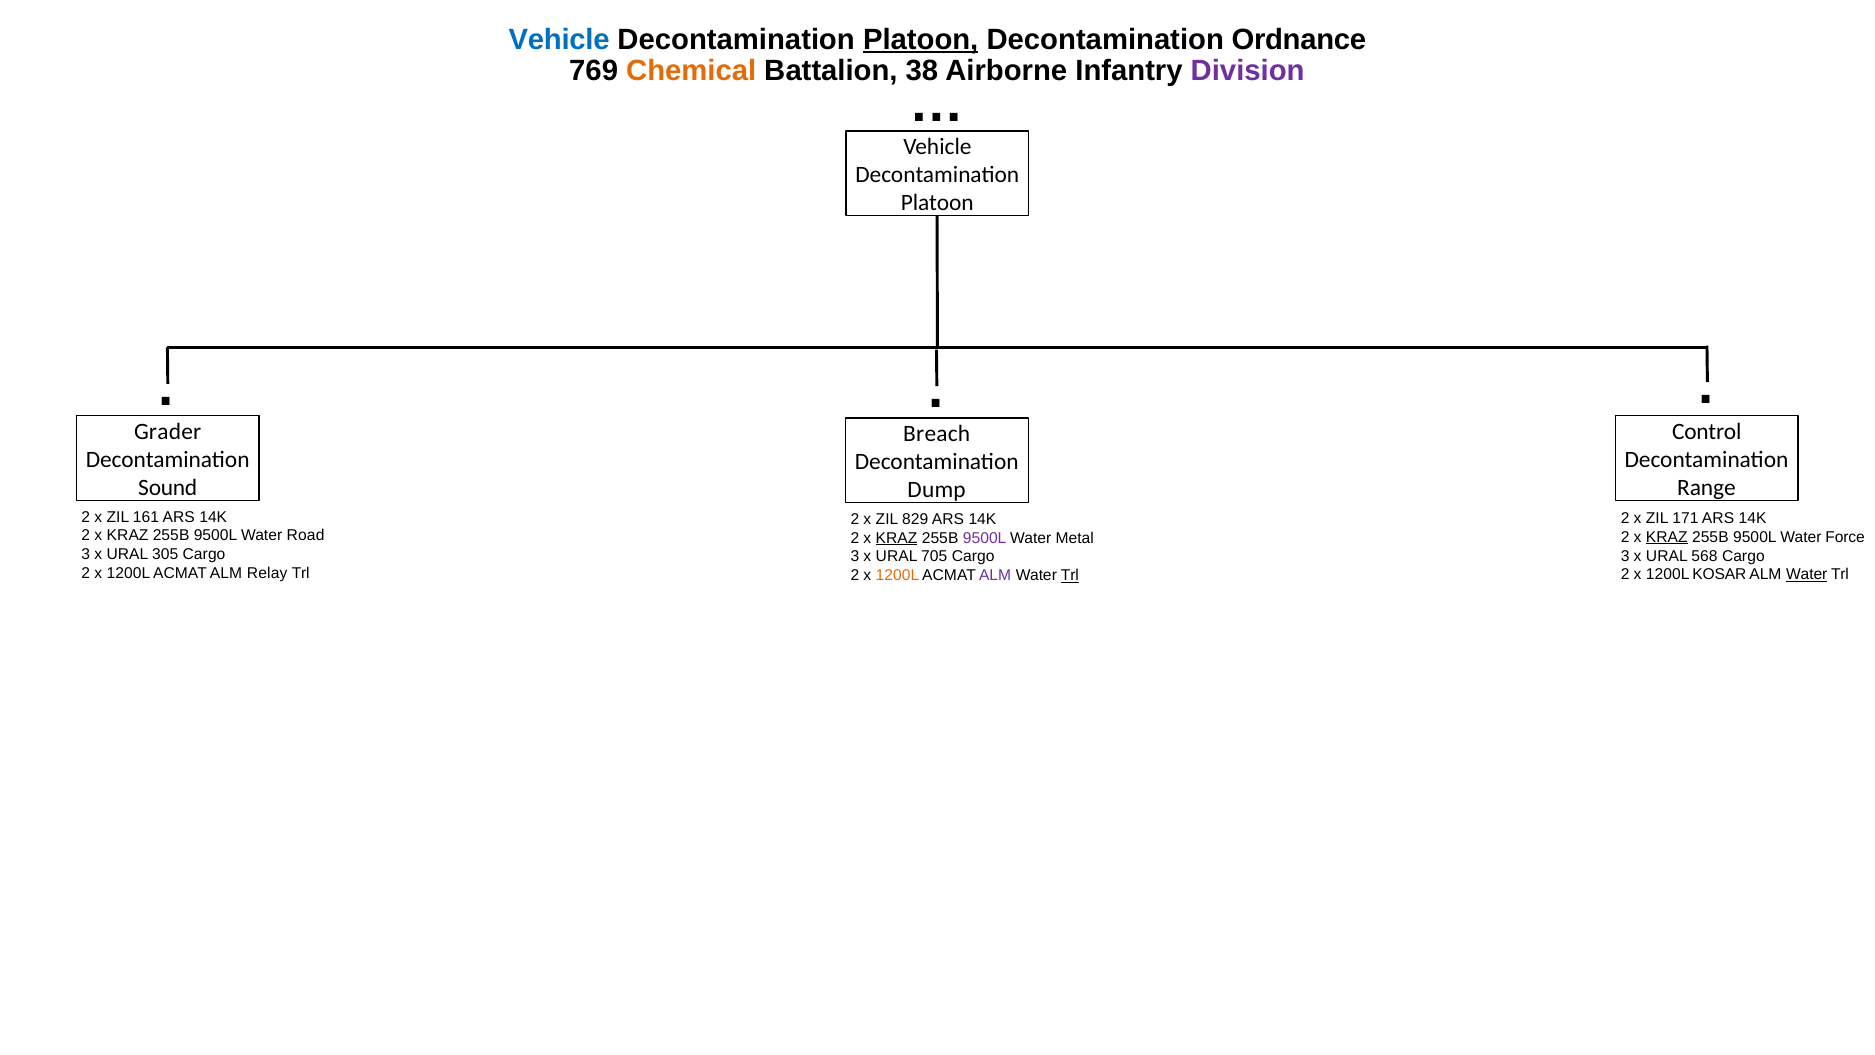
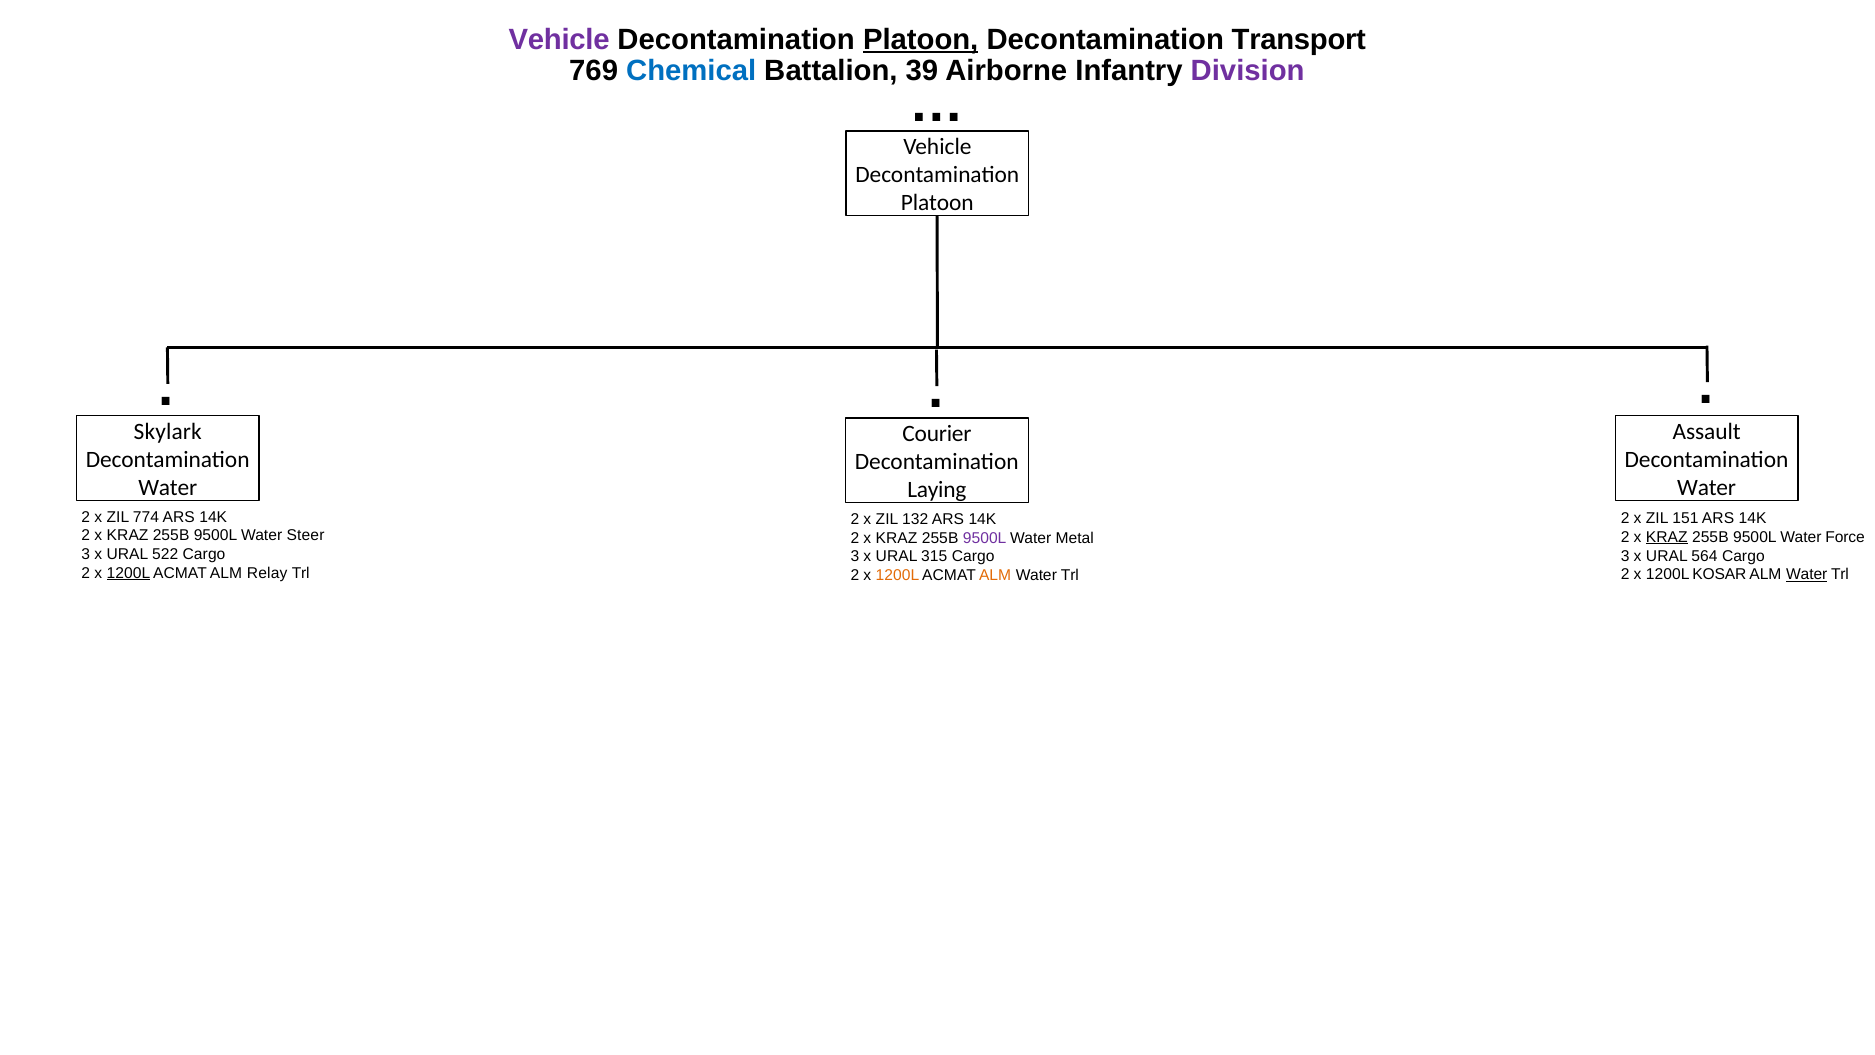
Vehicle at (559, 39) colour: blue -> purple
Ordnance: Ordnance -> Transport
Chemical colour: orange -> blue
38: 38 -> 39
Grader: Grader -> Skylark
Control: Control -> Assault
Breach: Breach -> Courier
Sound at (168, 488): Sound -> Water
Range at (1707, 488): Range -> Water
Dump: Dump -> Laying
161: 161 -> 774
171: 171 -> 151
829: 829 -> 132
Road: Road -> Steer
KRAZ at (897, 538) underline: present -> none
305: 305 -> 522
568: 568 -> 564
705: 705 -> 315
1200L at (128, 573) underline: none -> present
ALM at (995, 575) colour: purple -> orange
Trl at (1070, 575) underline: present -> none
